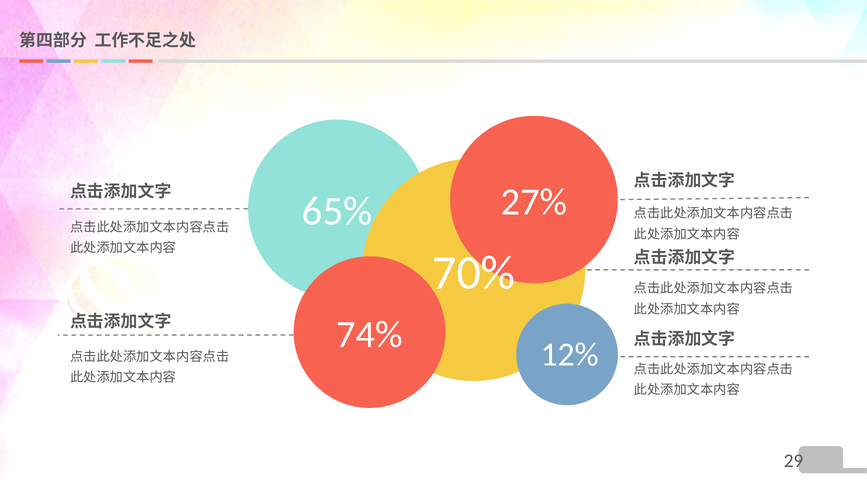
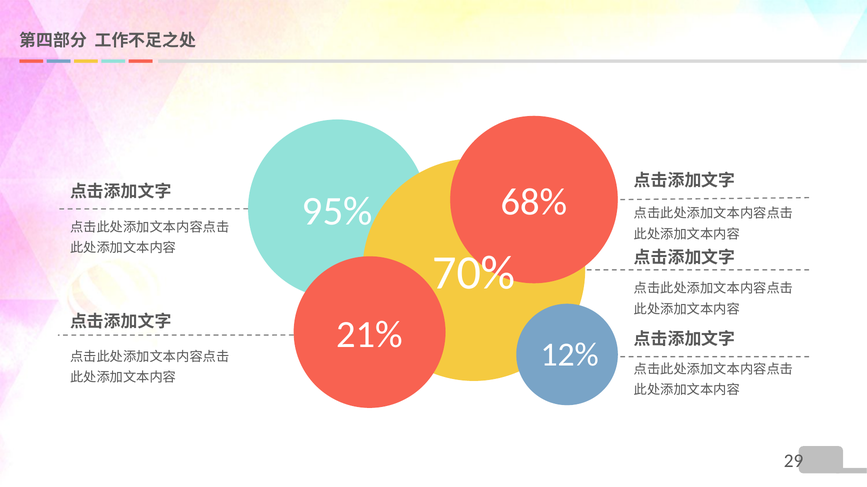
27%: 27% -> 68%
65%: 65% -> 95%
74%: 74% -> 21%
